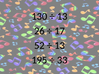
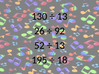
17: 17 -> 92
33: 33 -> 18
